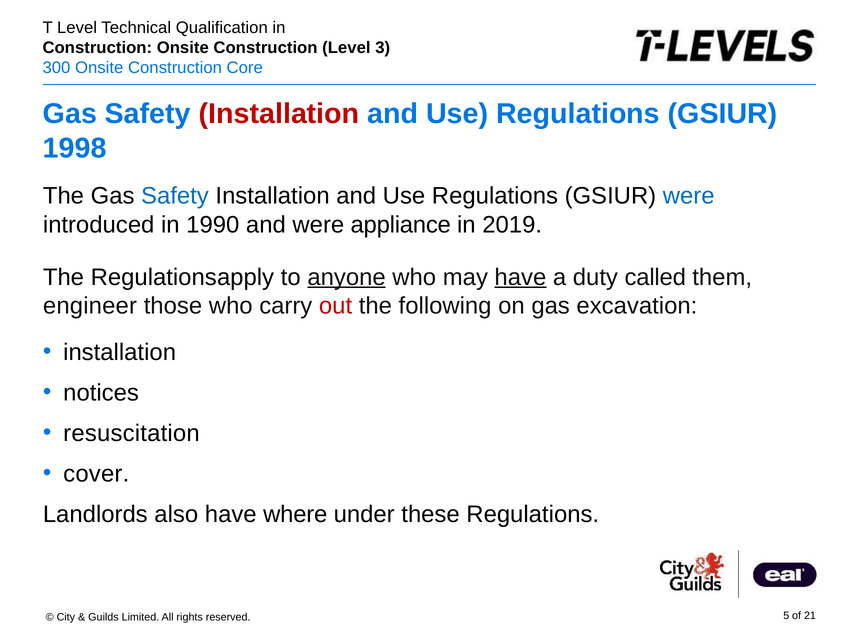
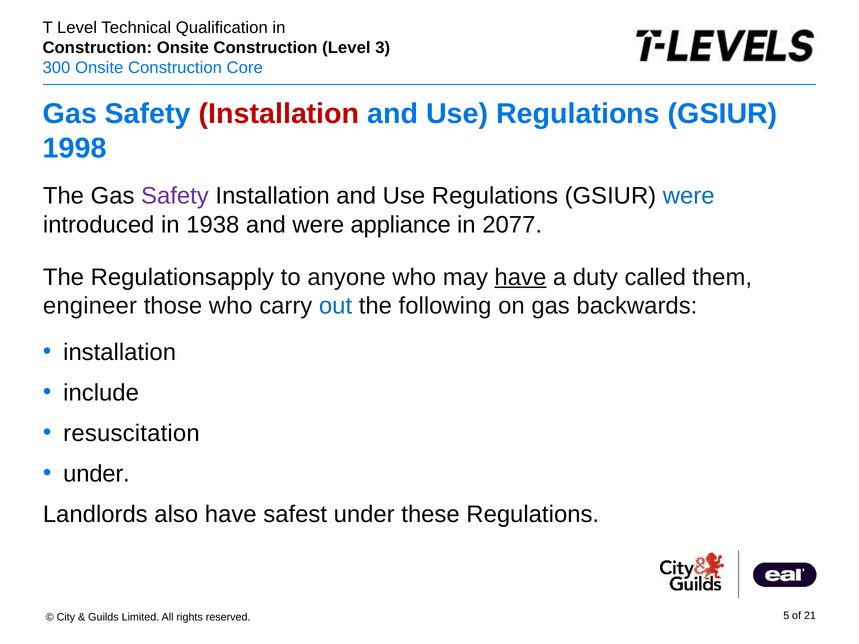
Safety at (175, 196) colour: blue -> purple
1990: 1990 -> 1938
2019: 2019 -> 2077
anyone underline: present -> none
out colour: red -> blue
excavation: excavation -> backwards
notices: notices -> include
cover at (96, 474): cover -> under
where: where -> safest
